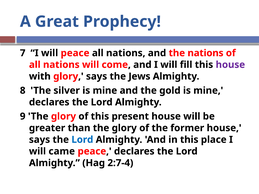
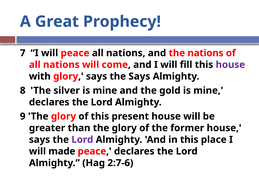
the Jews: Jews -> Says
Lord at (82, 140) colour: blue -> purple
came: came -> made
2:7-4: 2:7-4 -> 2:7-6
